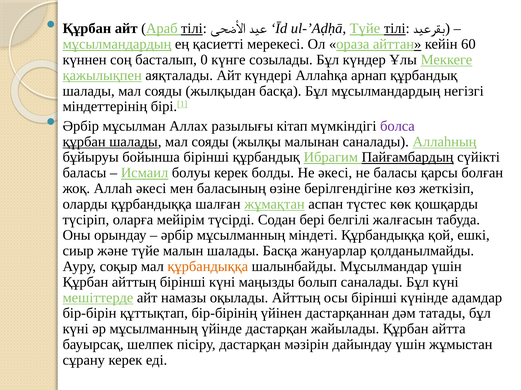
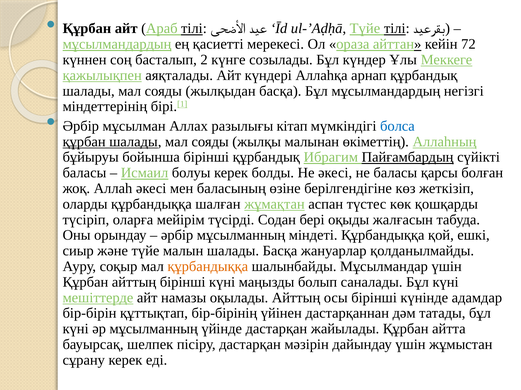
60: 60 -> 72
0: 0 -> 2
болса colour: purple -> blue
малынан саналады: саналады -> өкіметтің
белгілі: белгілі -> оқыды
